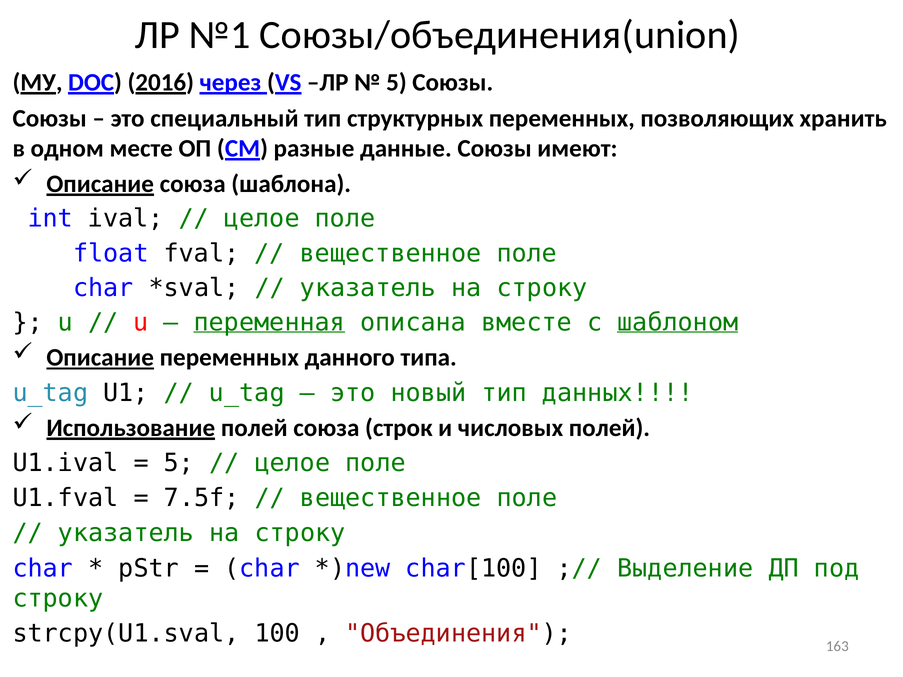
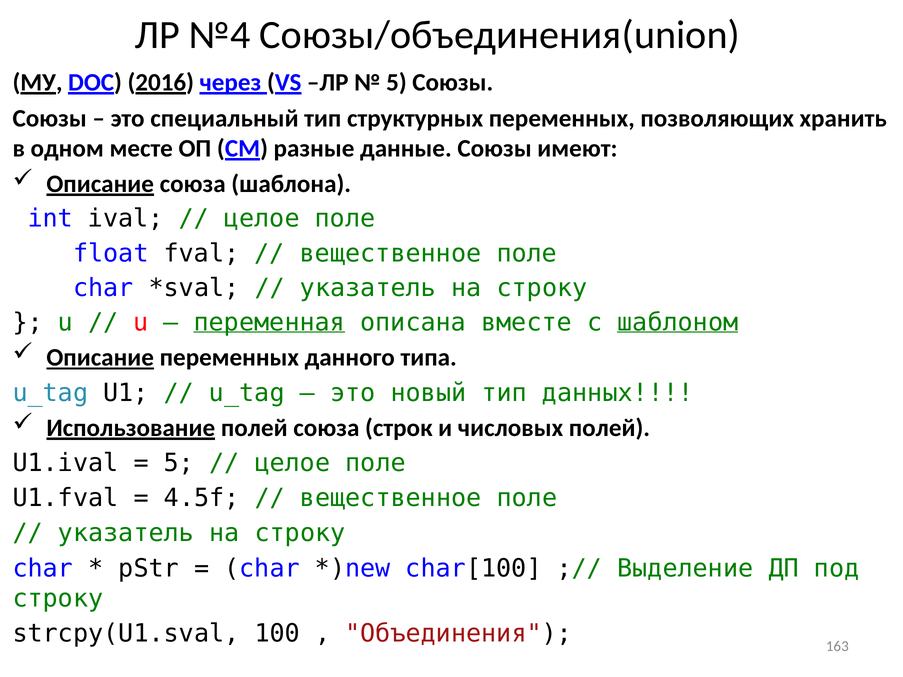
№1: №1 -> №4
7.5f: 7.5f -> 4.5f
